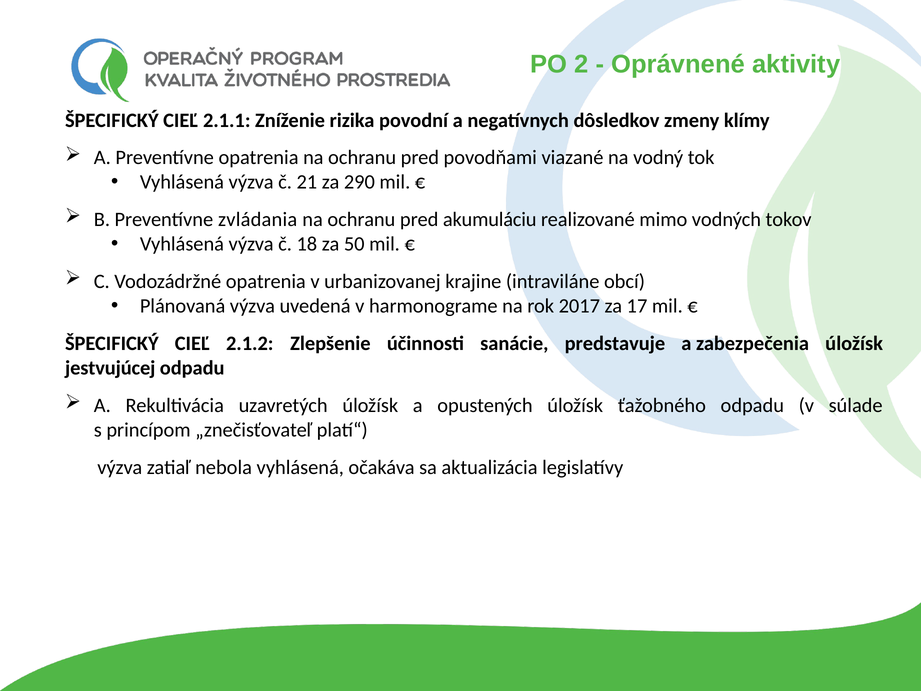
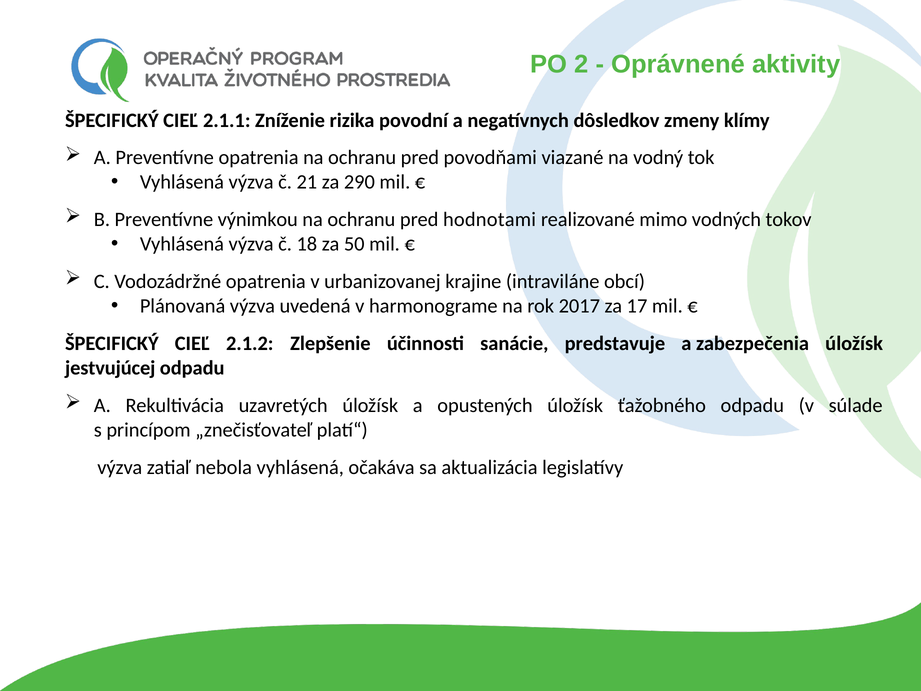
zvládania: zvládania -> výnimkou
akumuláciu: akumuláciu -> hodnotami
